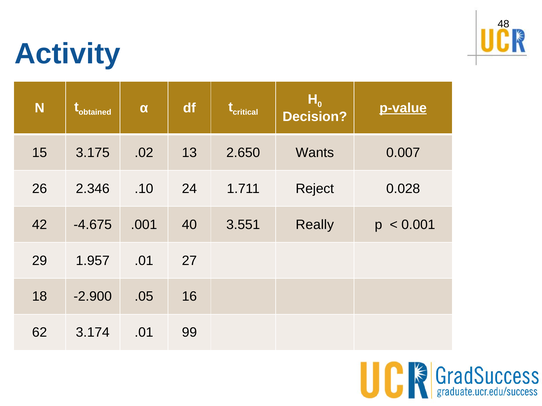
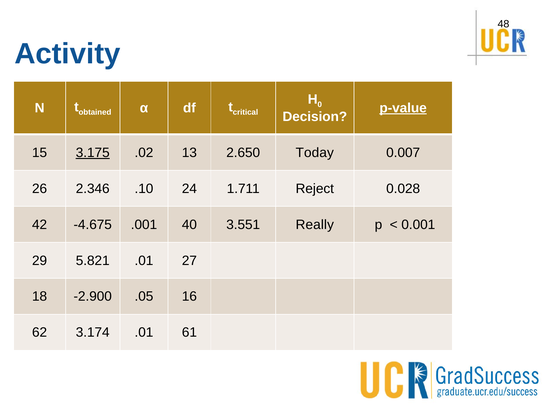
3.175 underline: none -> present
Wants: Wants -> Today
1.957: 1.957 -> 5.821
99: 99 -> 61
